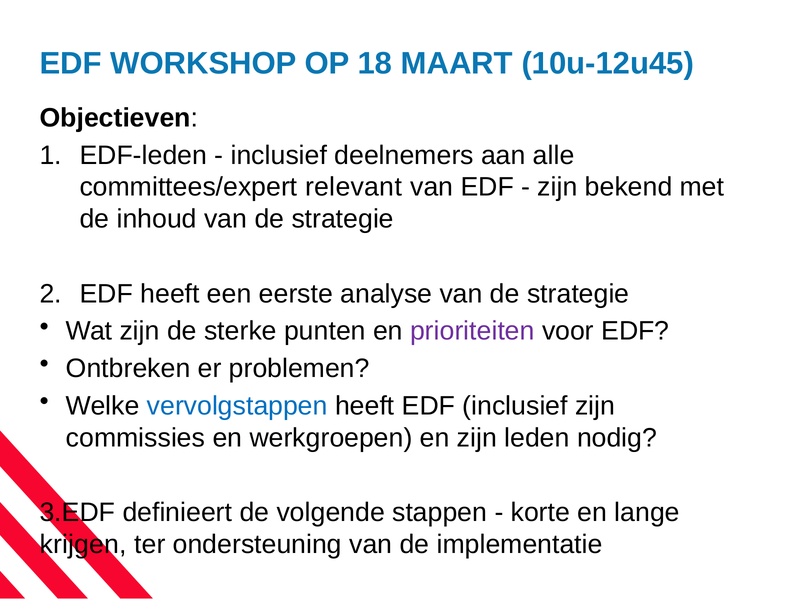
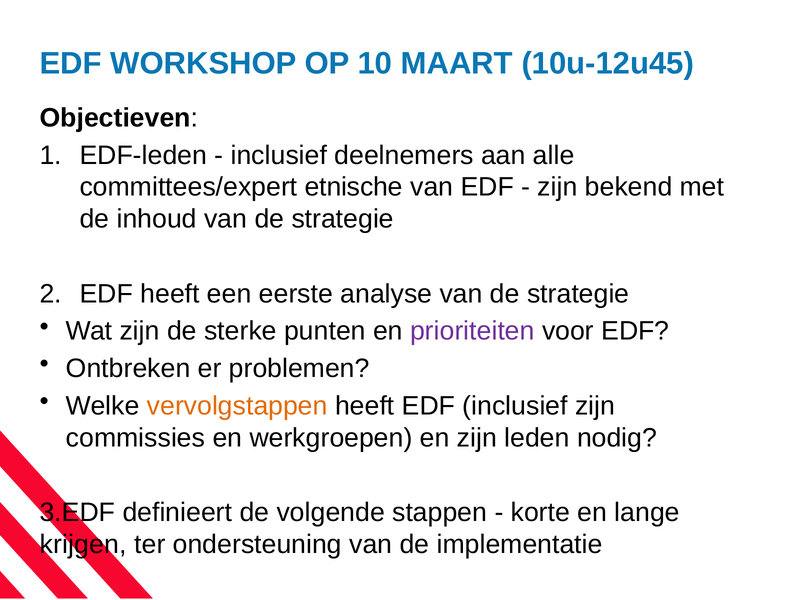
18: 18 -> 10
relevant: relevant -> etnische
vervolgstappen colour: blue -> orange
